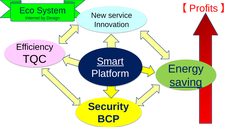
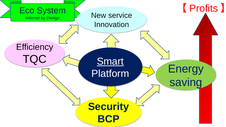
saving underline: present -> none
